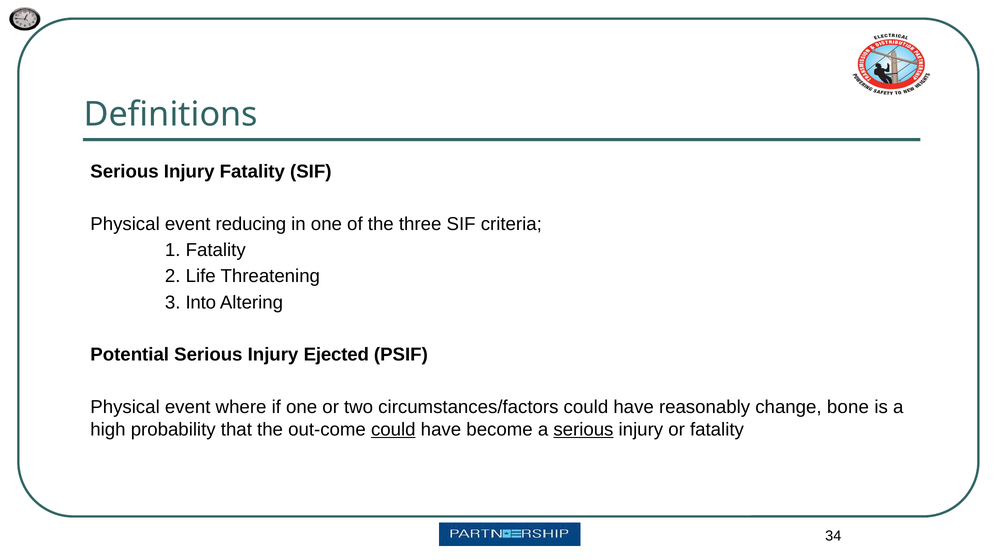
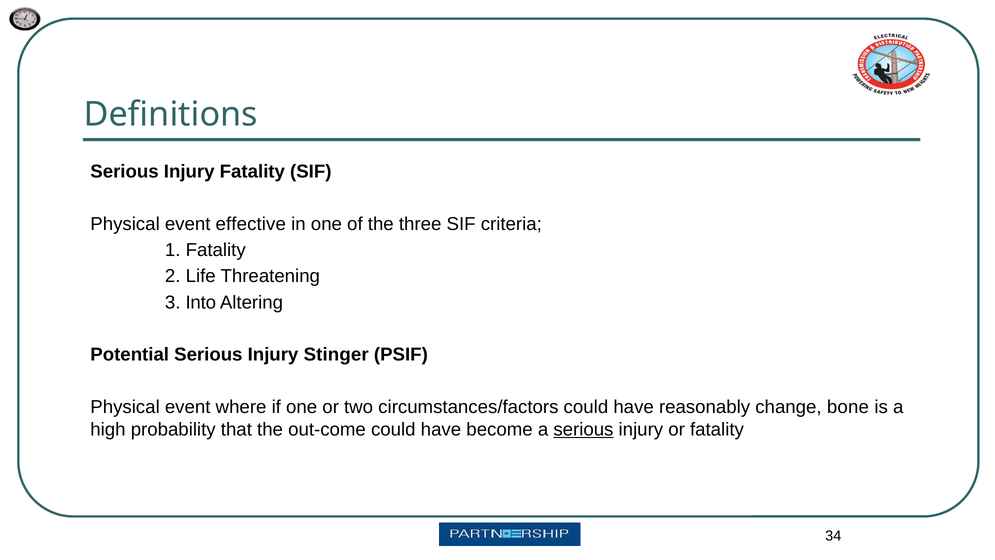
reducing: reducing -> effective
Ejected: Ejected -> Stinger
could at (393, 429) underline: present -> none
